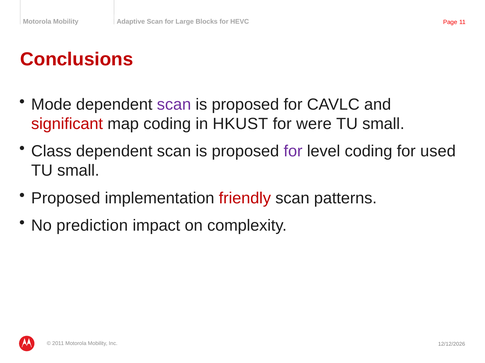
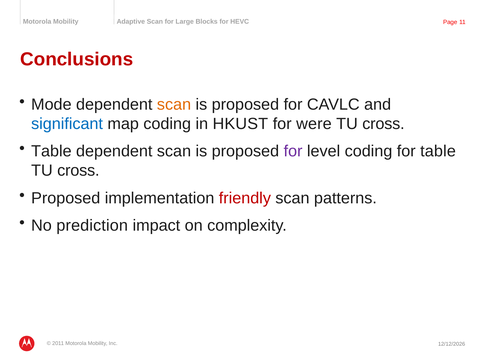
scan at (174, 105) colour: purple -> orange
significant colour: red -> blue
small at (383, 124): small -> cross
Class at (51, 152): Class -> Table
for used: used -> table
small at (78, 171): small -> cross
